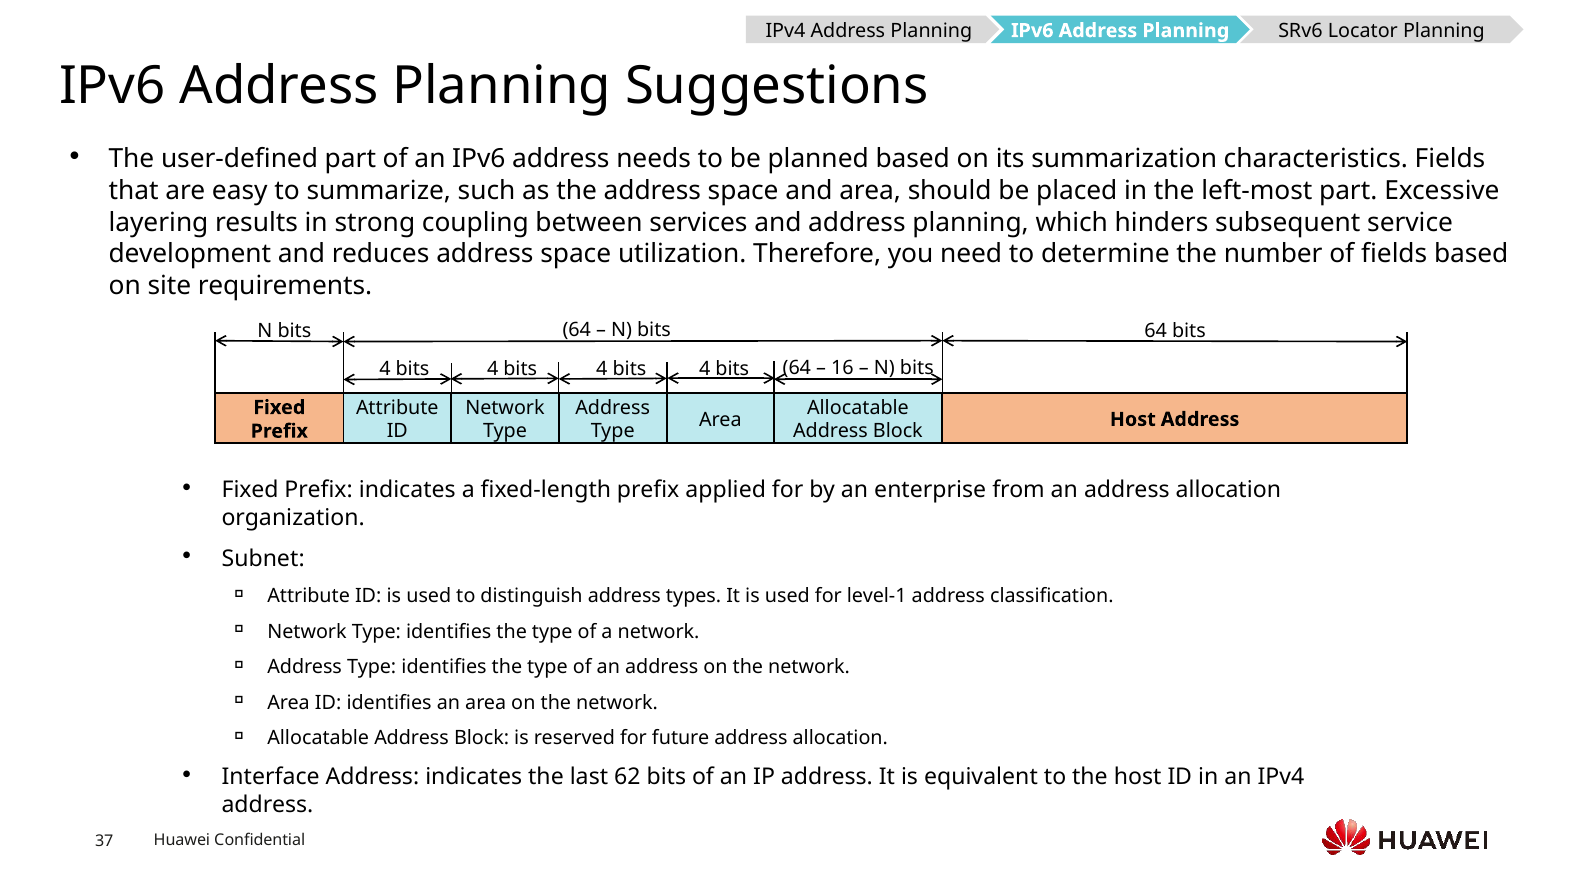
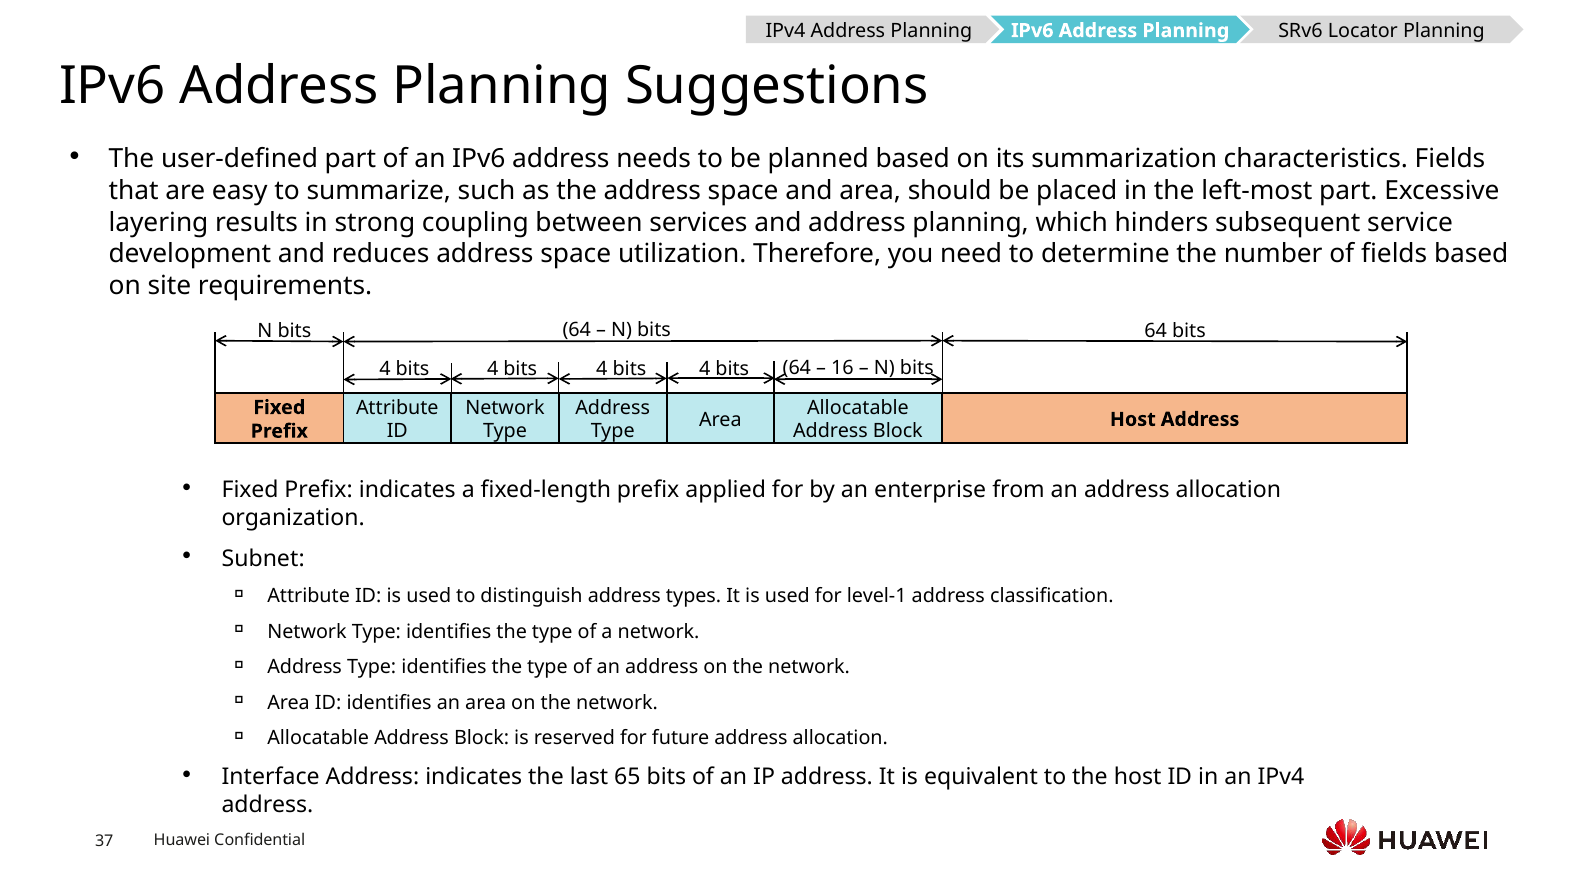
62: 62 -> 65
